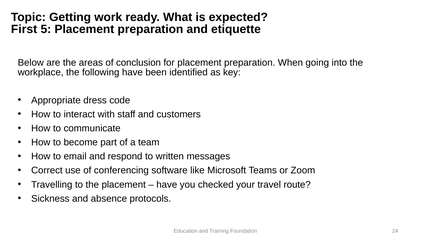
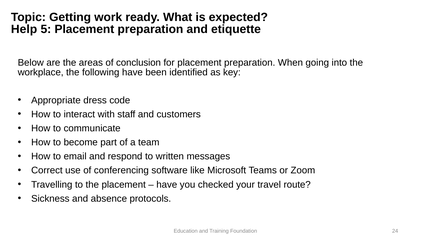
First: First -> Help
